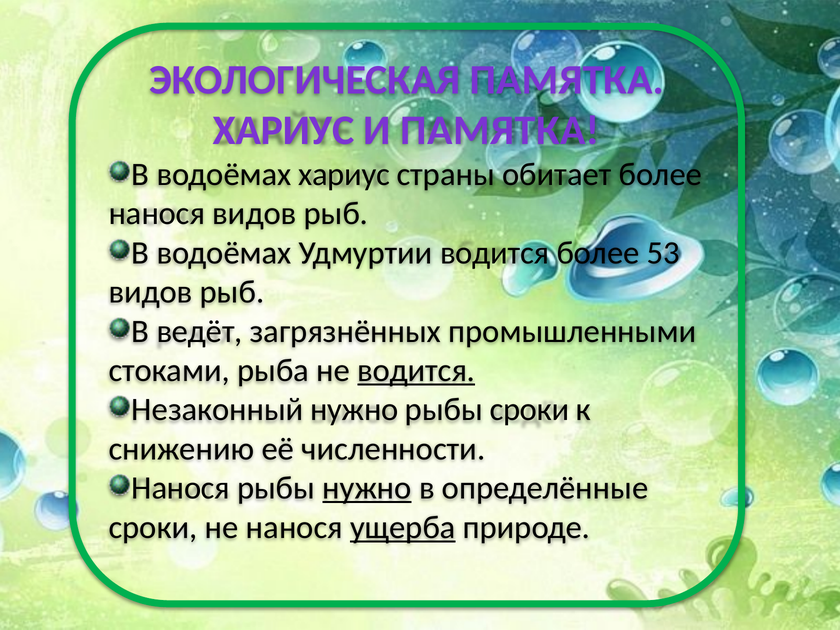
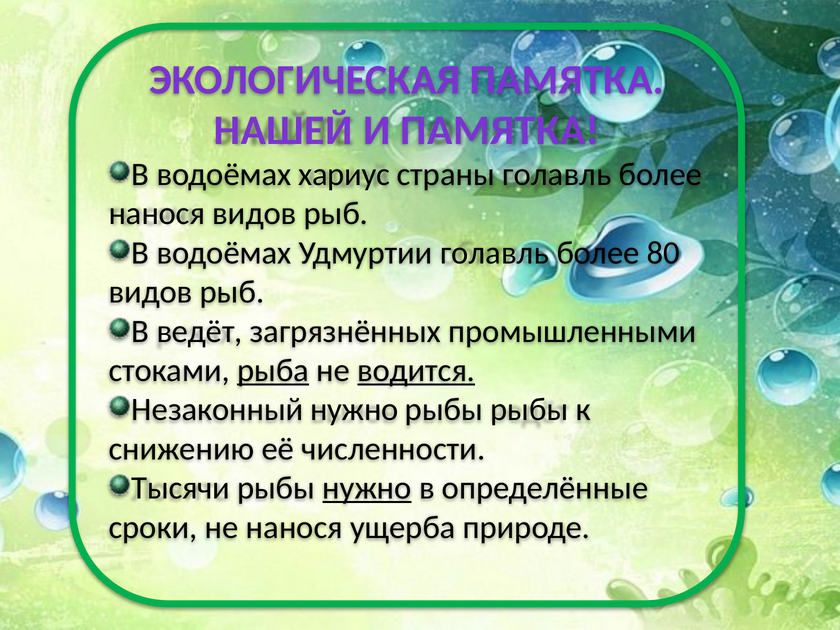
ХАРИУС at (284, 130): ХАРИУС -> НАШЕЙ
страны обитает: обитает -> голавль
Удмуртии водится: водится -> голавль
53: 53 -> 80
рыба underline: none -> present
рыбы сроки: сроки -> рыбы
Нанося at (181, 488): Нанося -> Тысячи
ущерба underline: present -> none
